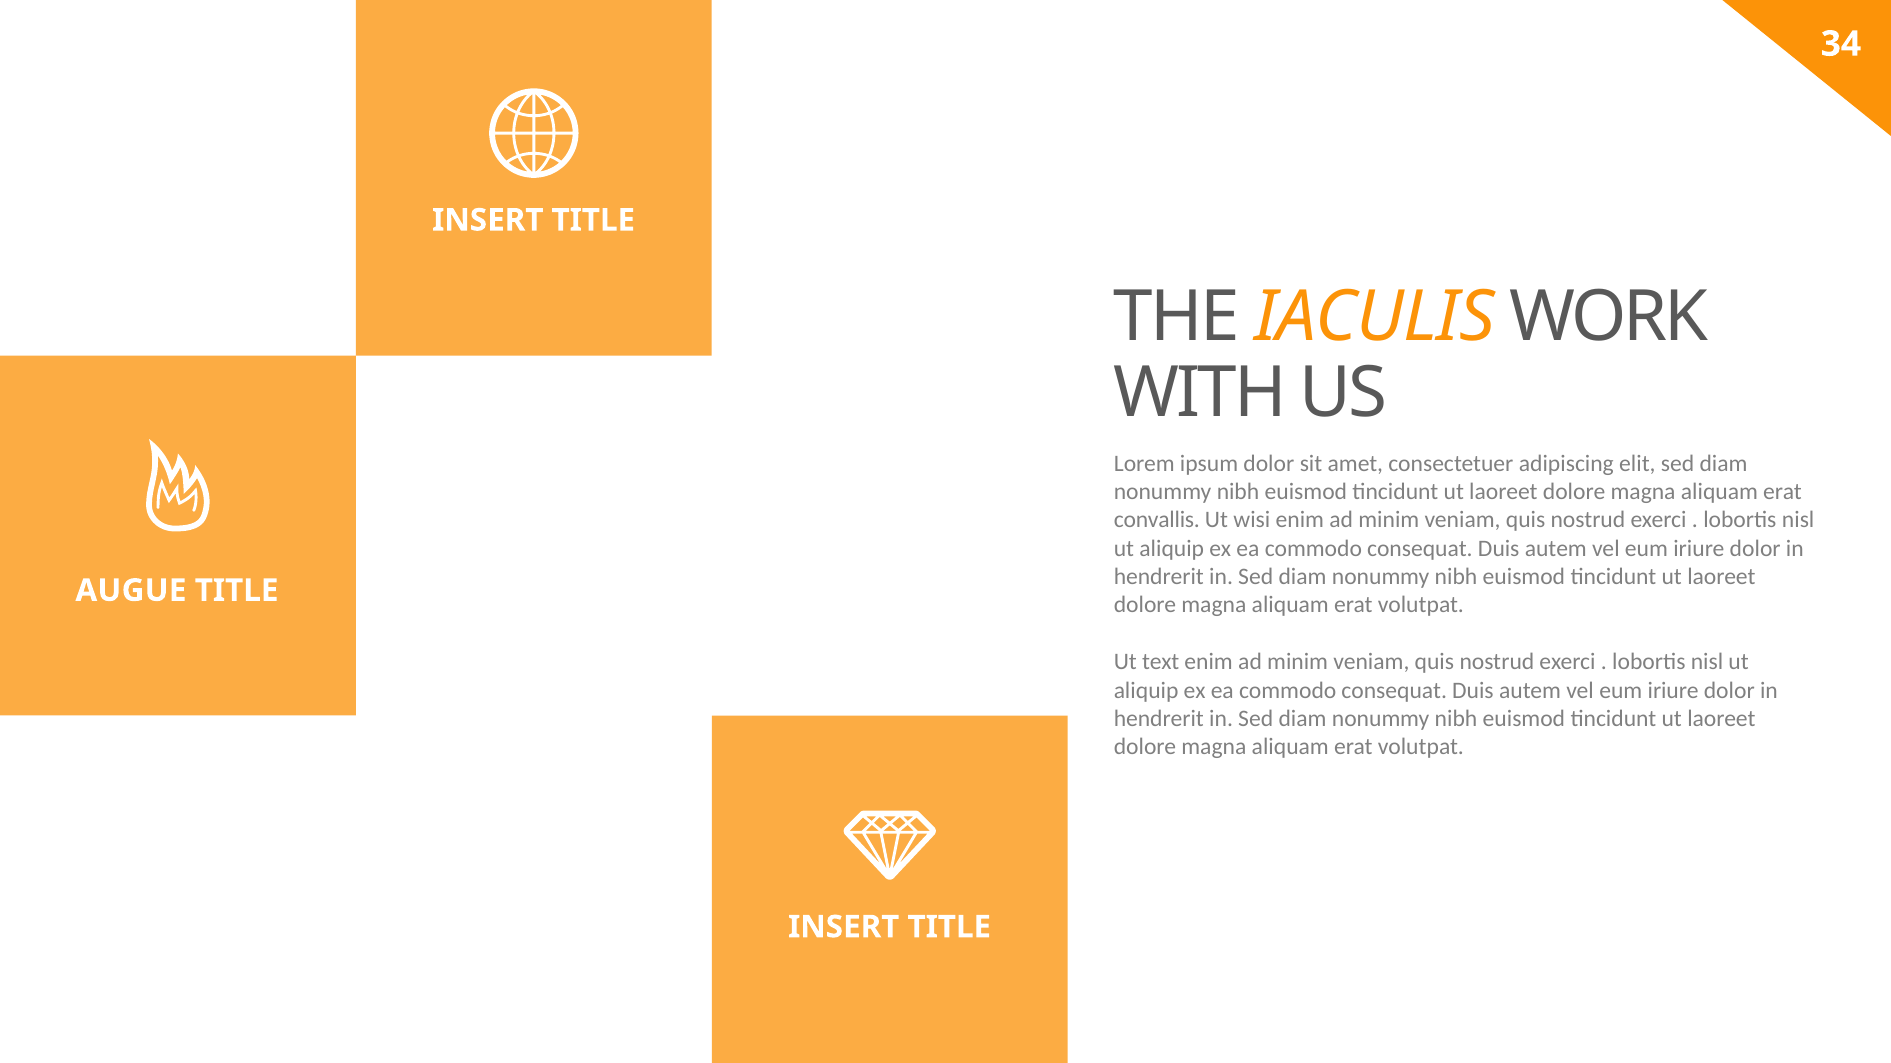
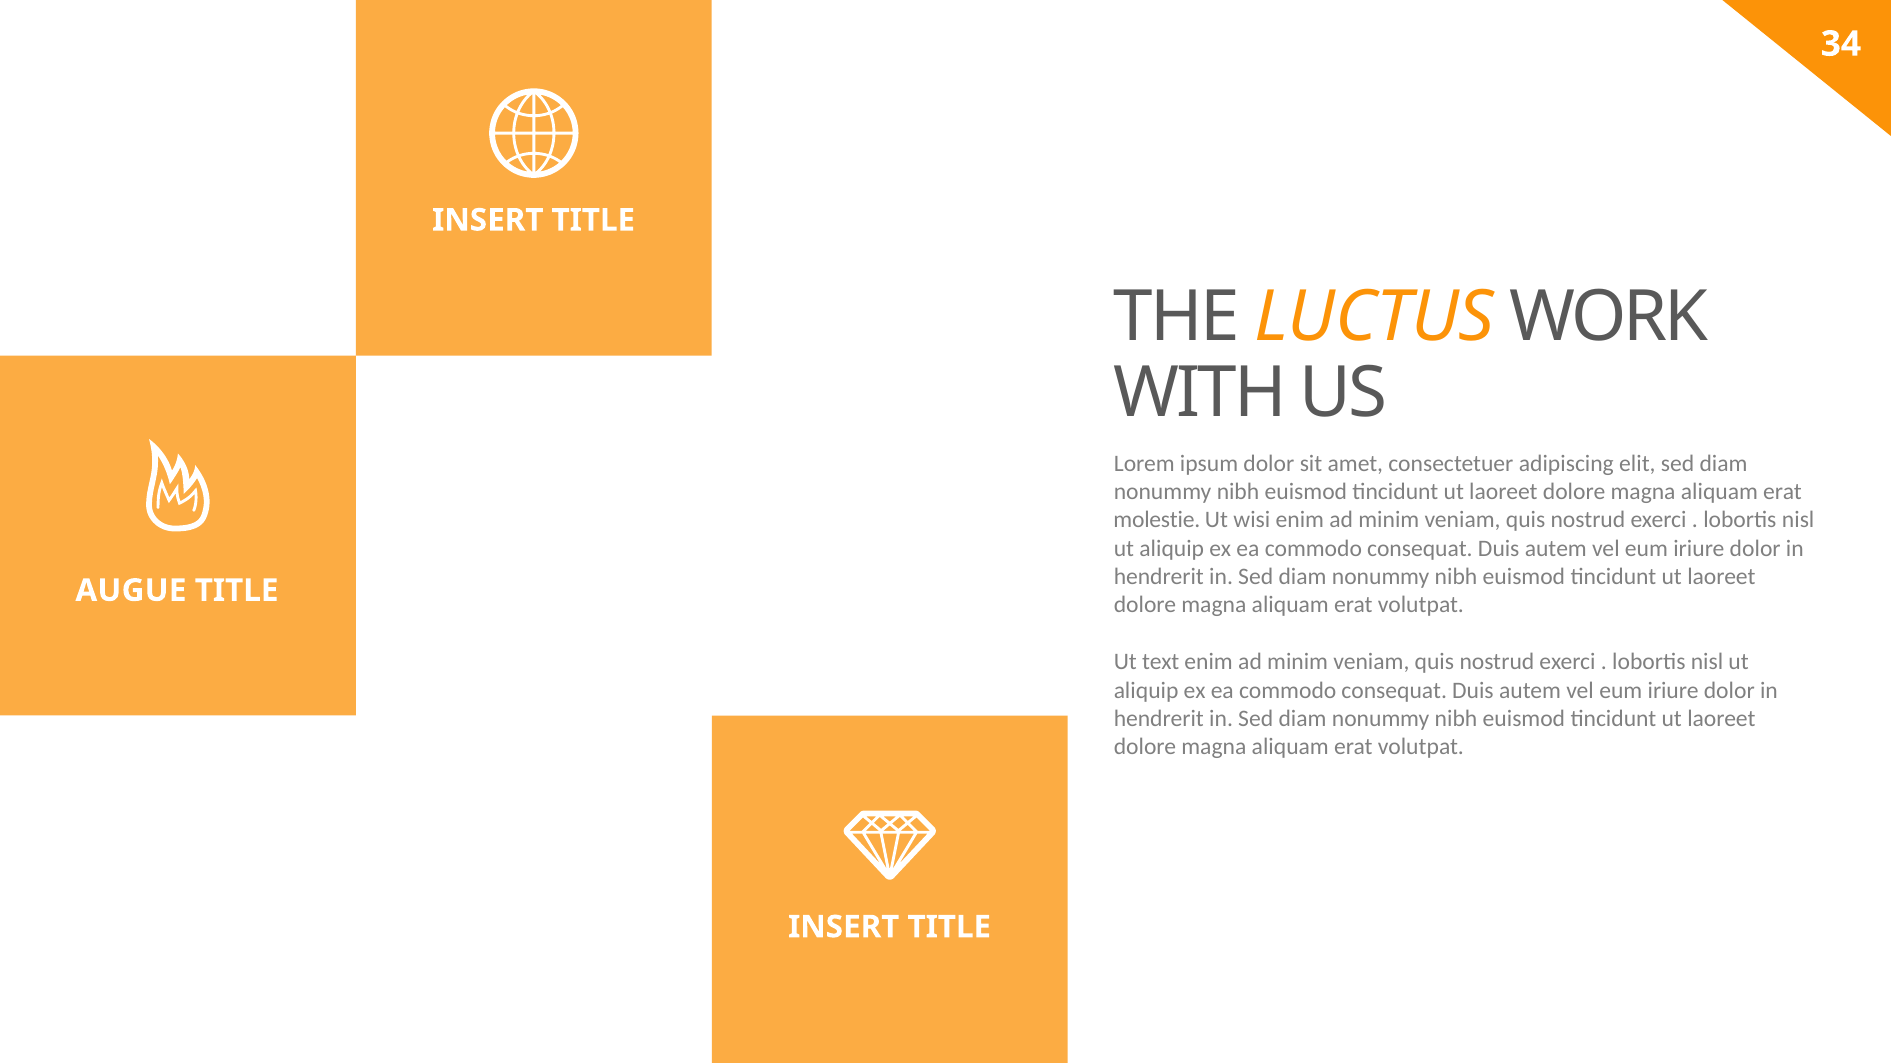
IACULIS: IACULIS -> LUCTUS
convallis: convallis -> molestie
